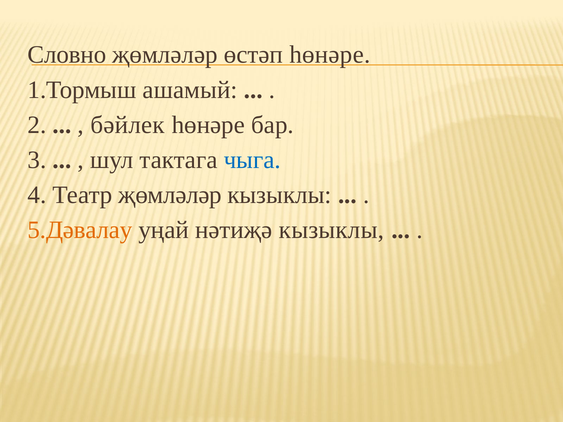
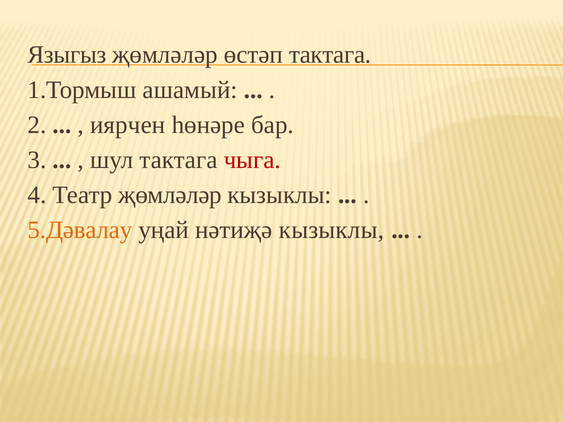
Словно: Словно -> Языгыз
өстәп һөнәре: һөнәре -> тактага
бәйлек: бәйлек -> иярчен
чыга colour: blue -> red
